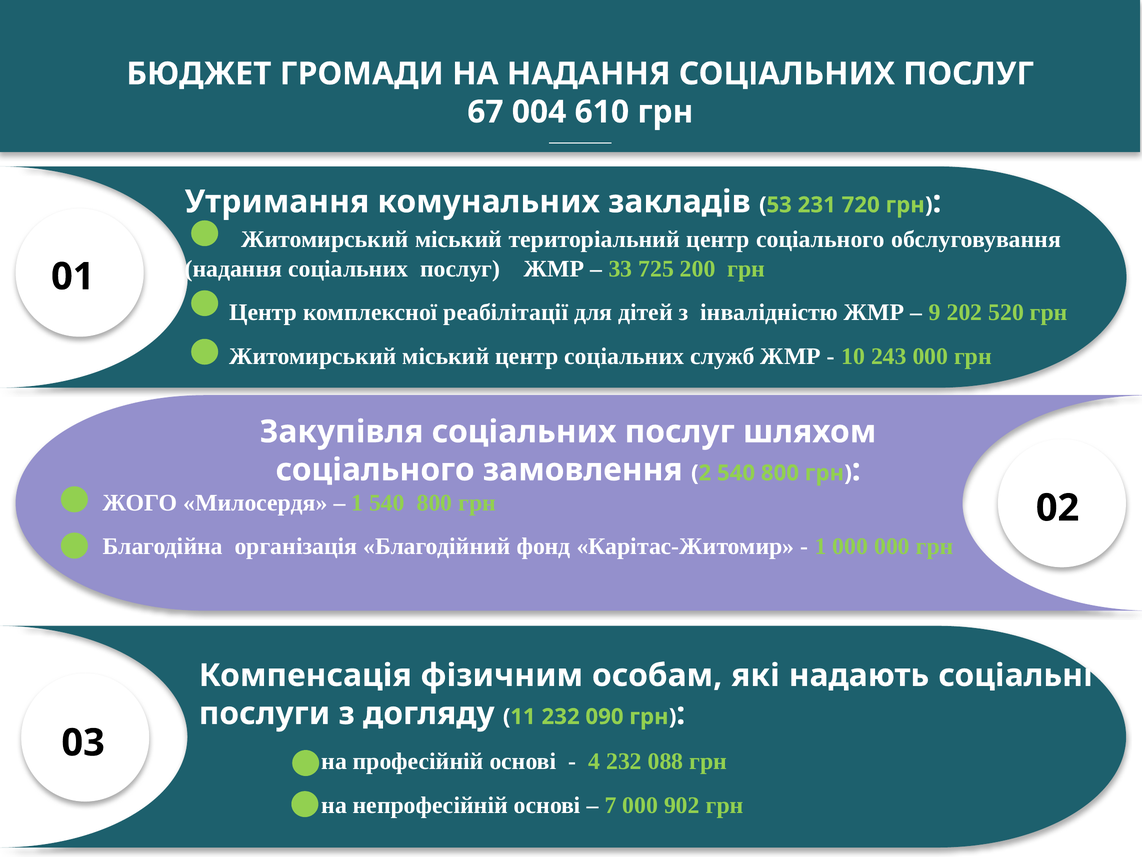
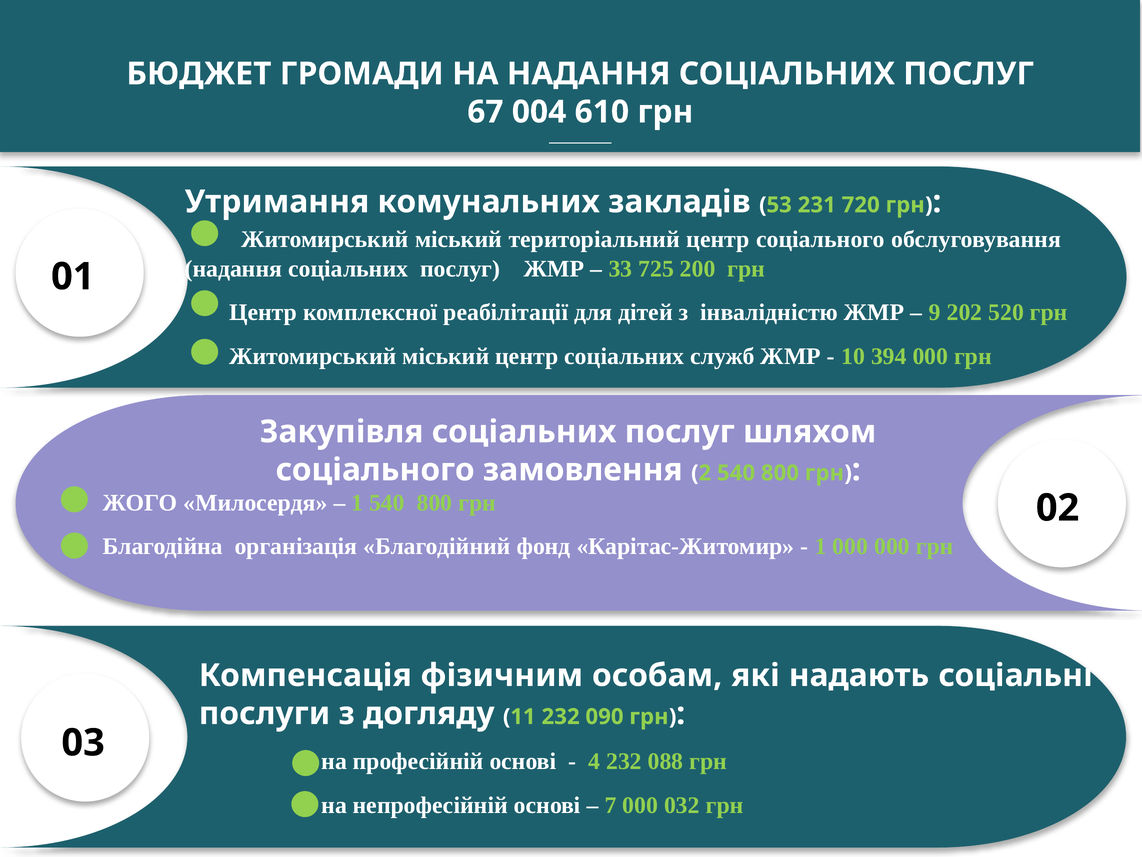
243: 243 -> 394
902: 902 -> 032
